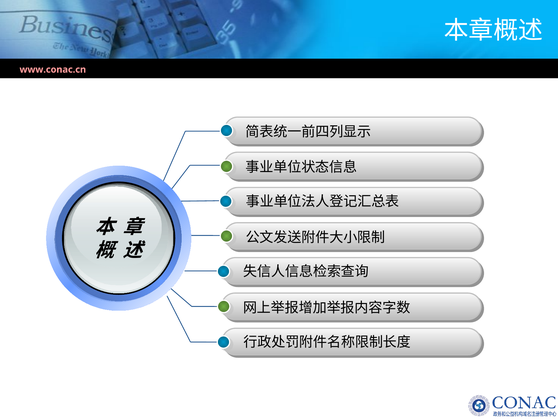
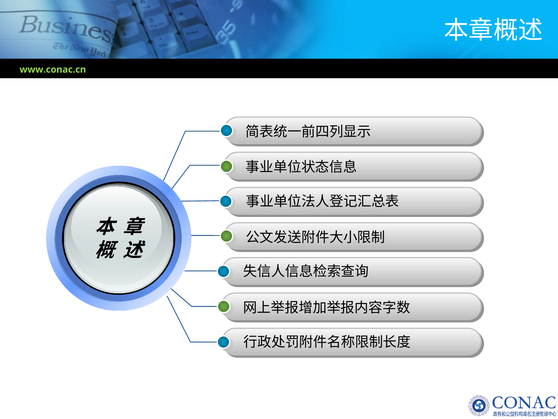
www.conac.cn colour: pink -> light green
